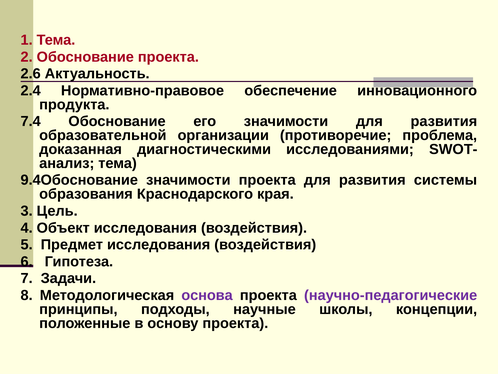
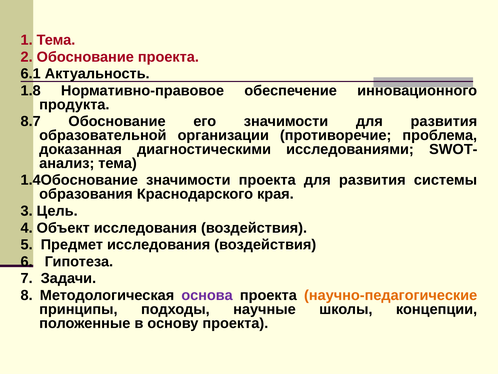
2.6: 2.6 -> 6.1
2.4: 2.4 -> 1.8
7.4: 7.4 -> 8.7
9.4Обоснование: 9.4Обоснование -> 1.4Обоснование
научно-педагогические colour: purple -> orange
